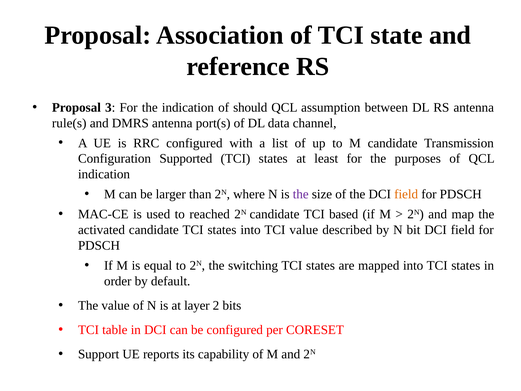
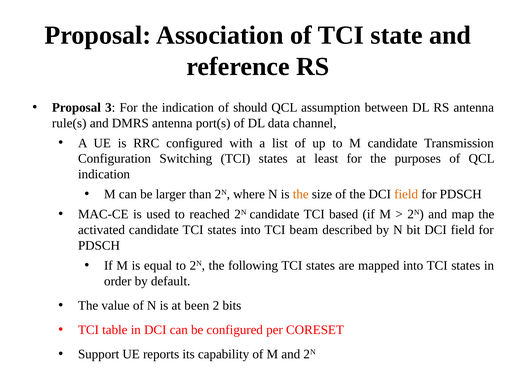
Supported: Supported -> Switching
the at (301, 194) colour: purple -> orange
TCI value: value -> beam
switching: switching -> following
layer: layer -> been
